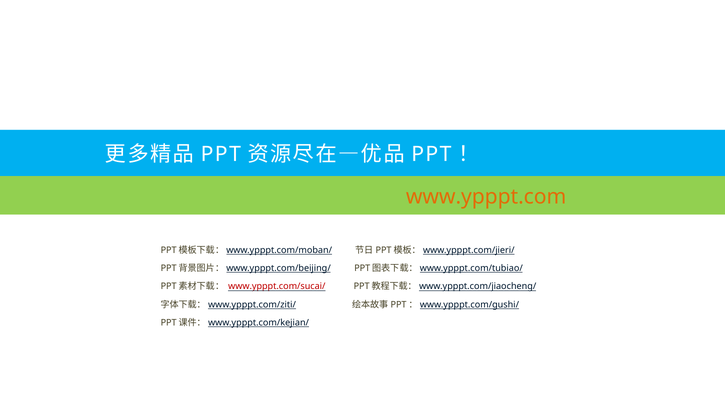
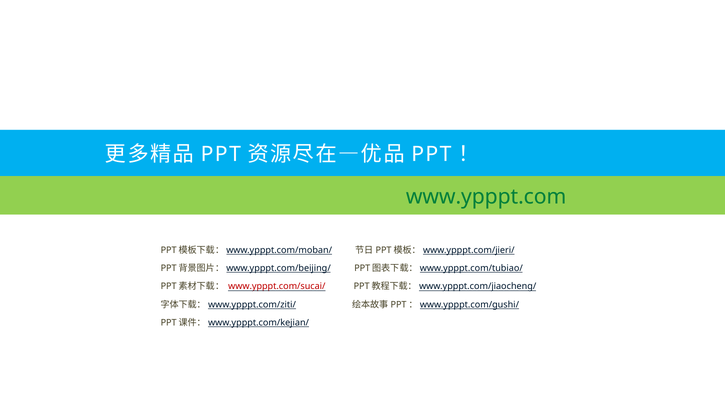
www.ypppt.com colour: orange -> green
